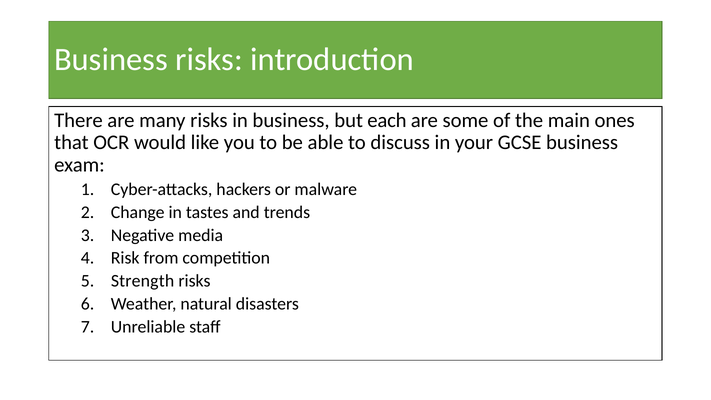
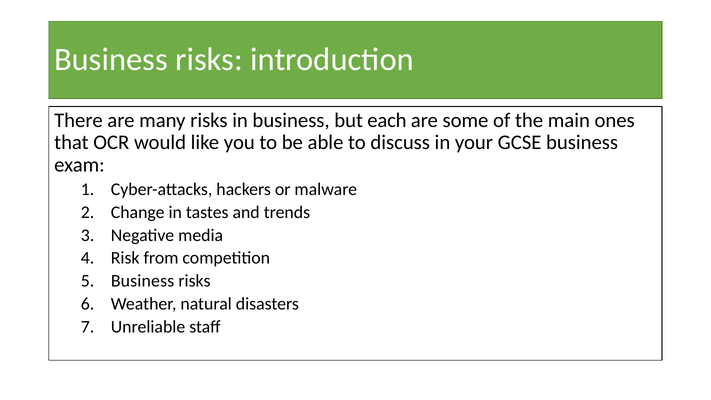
Strength at (143, 281): Strength -> Business
